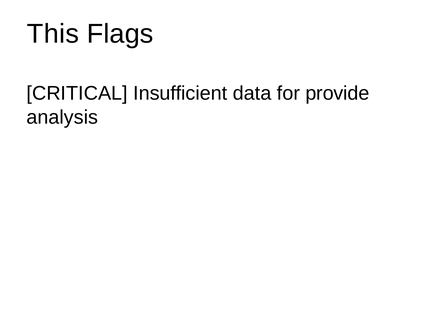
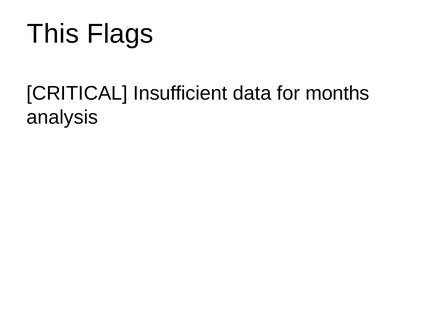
provide: provide -> months
